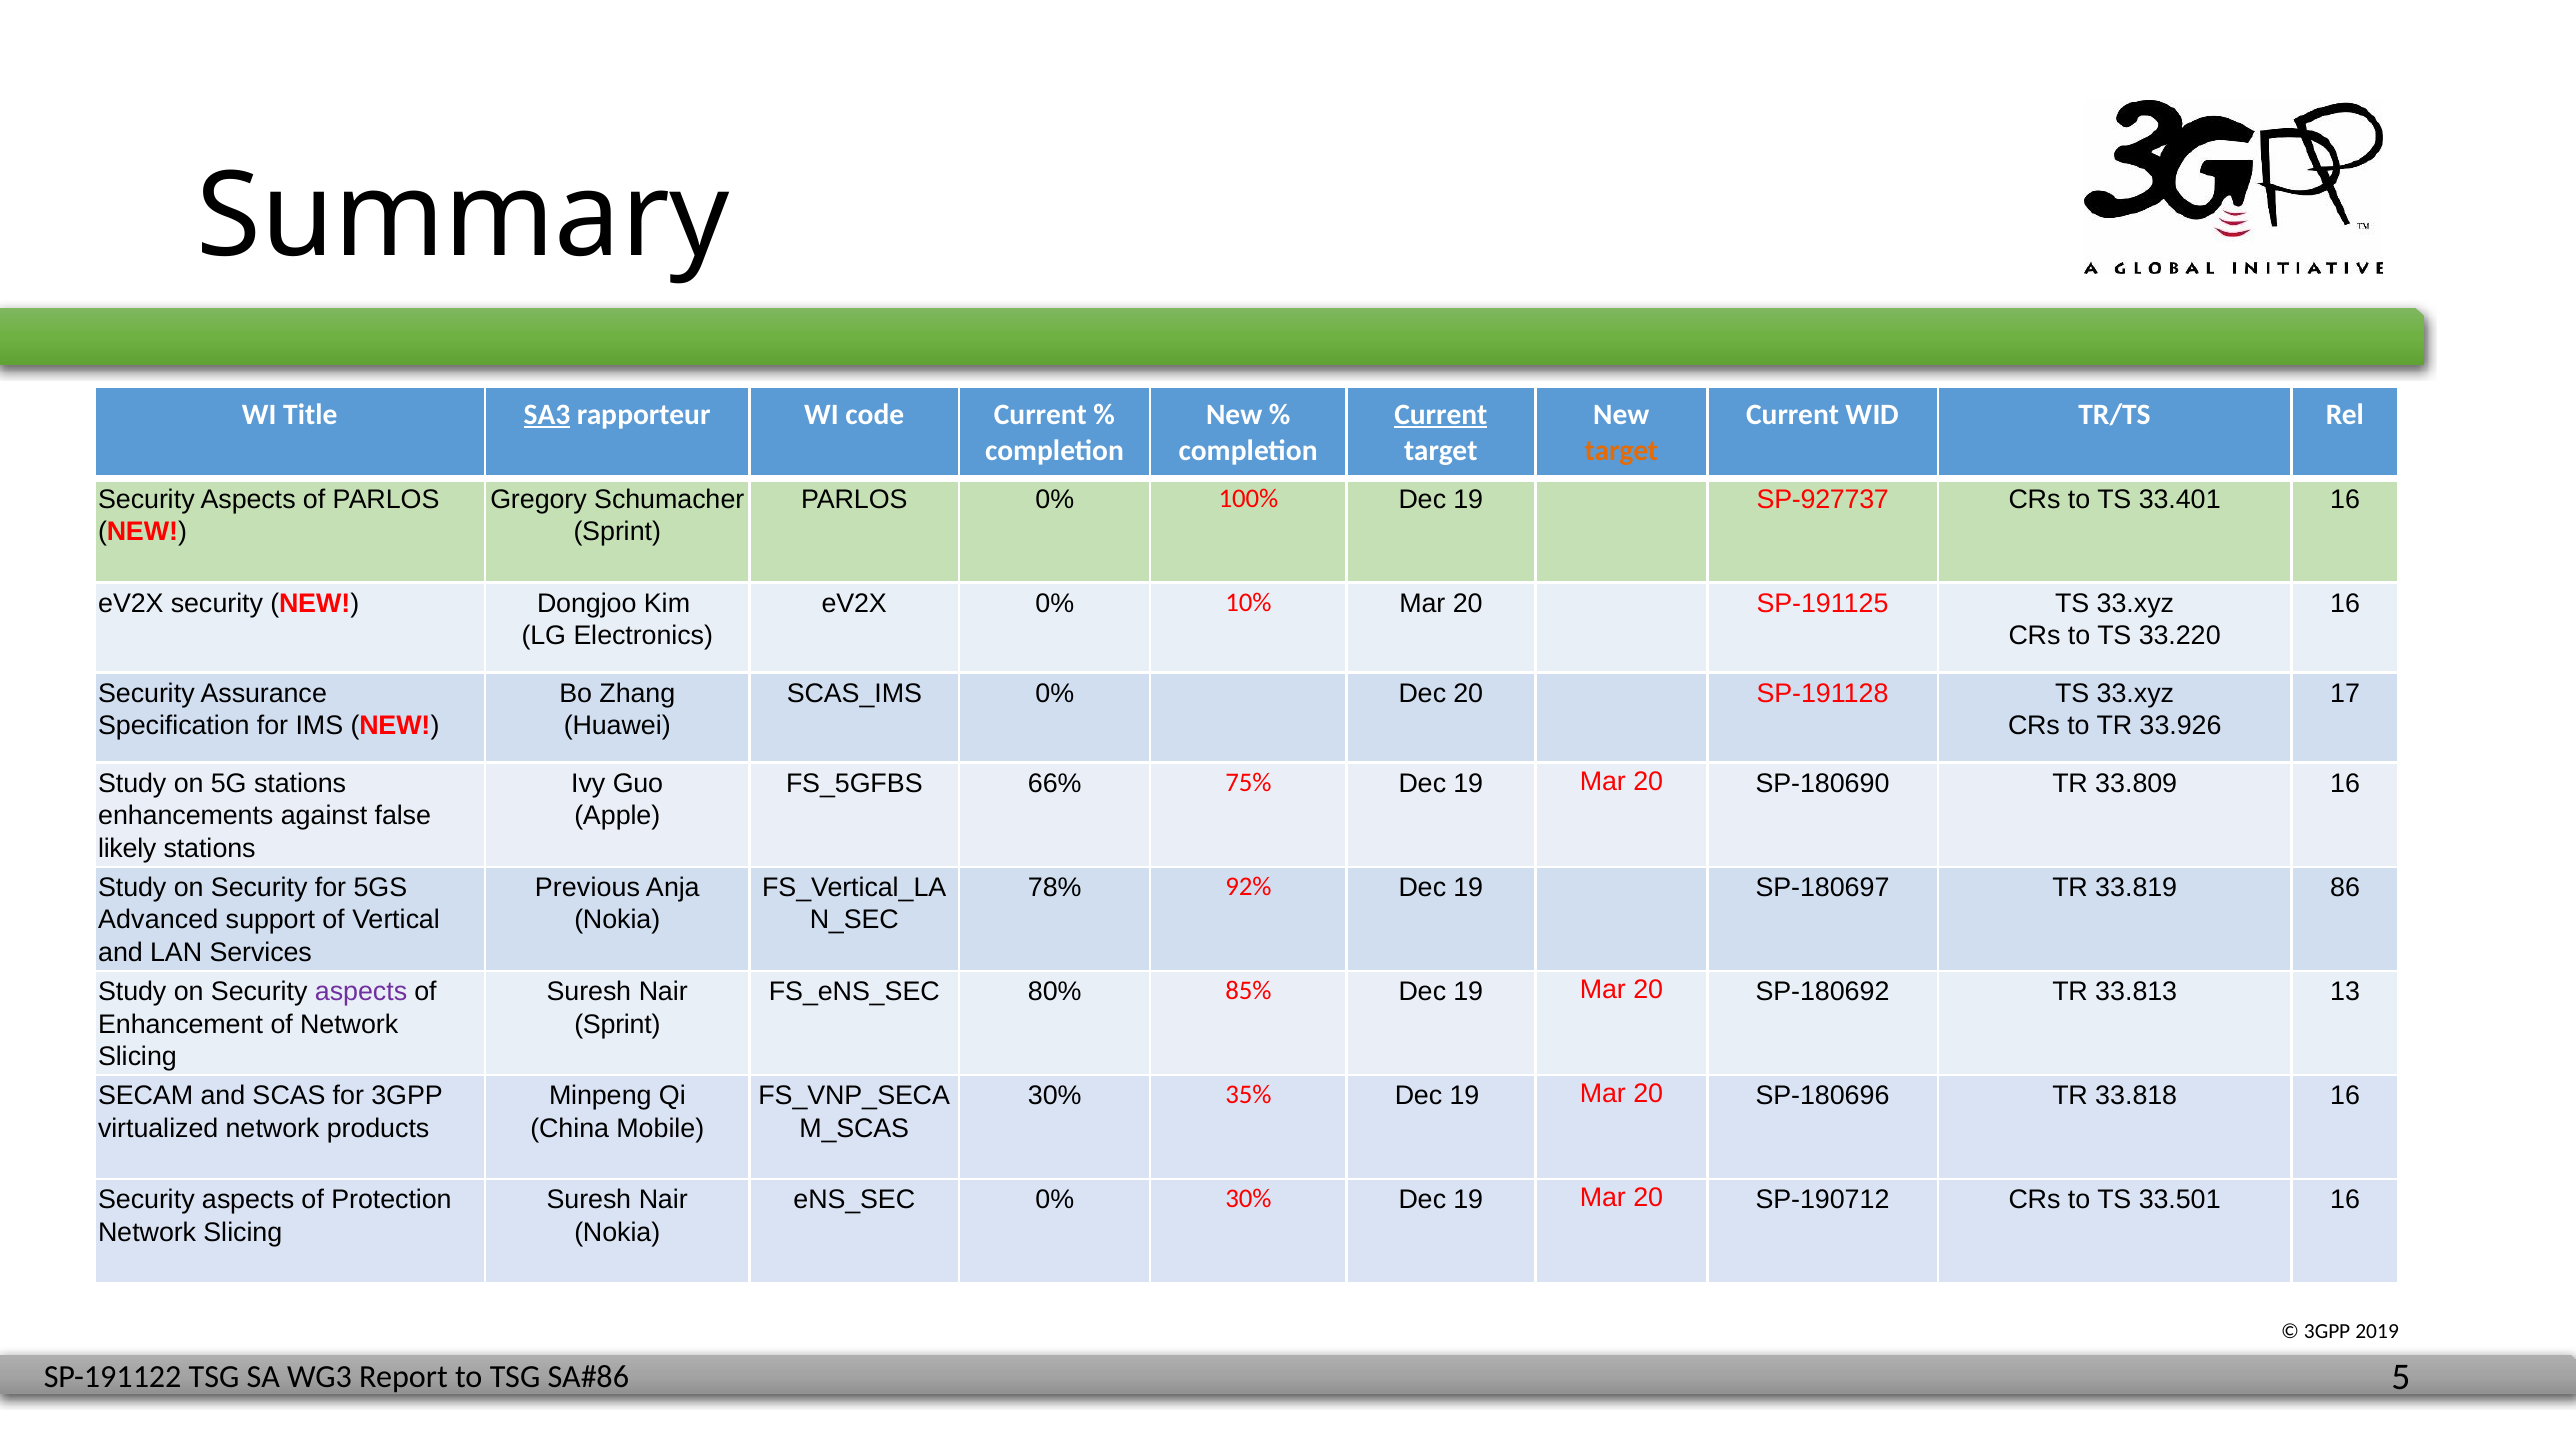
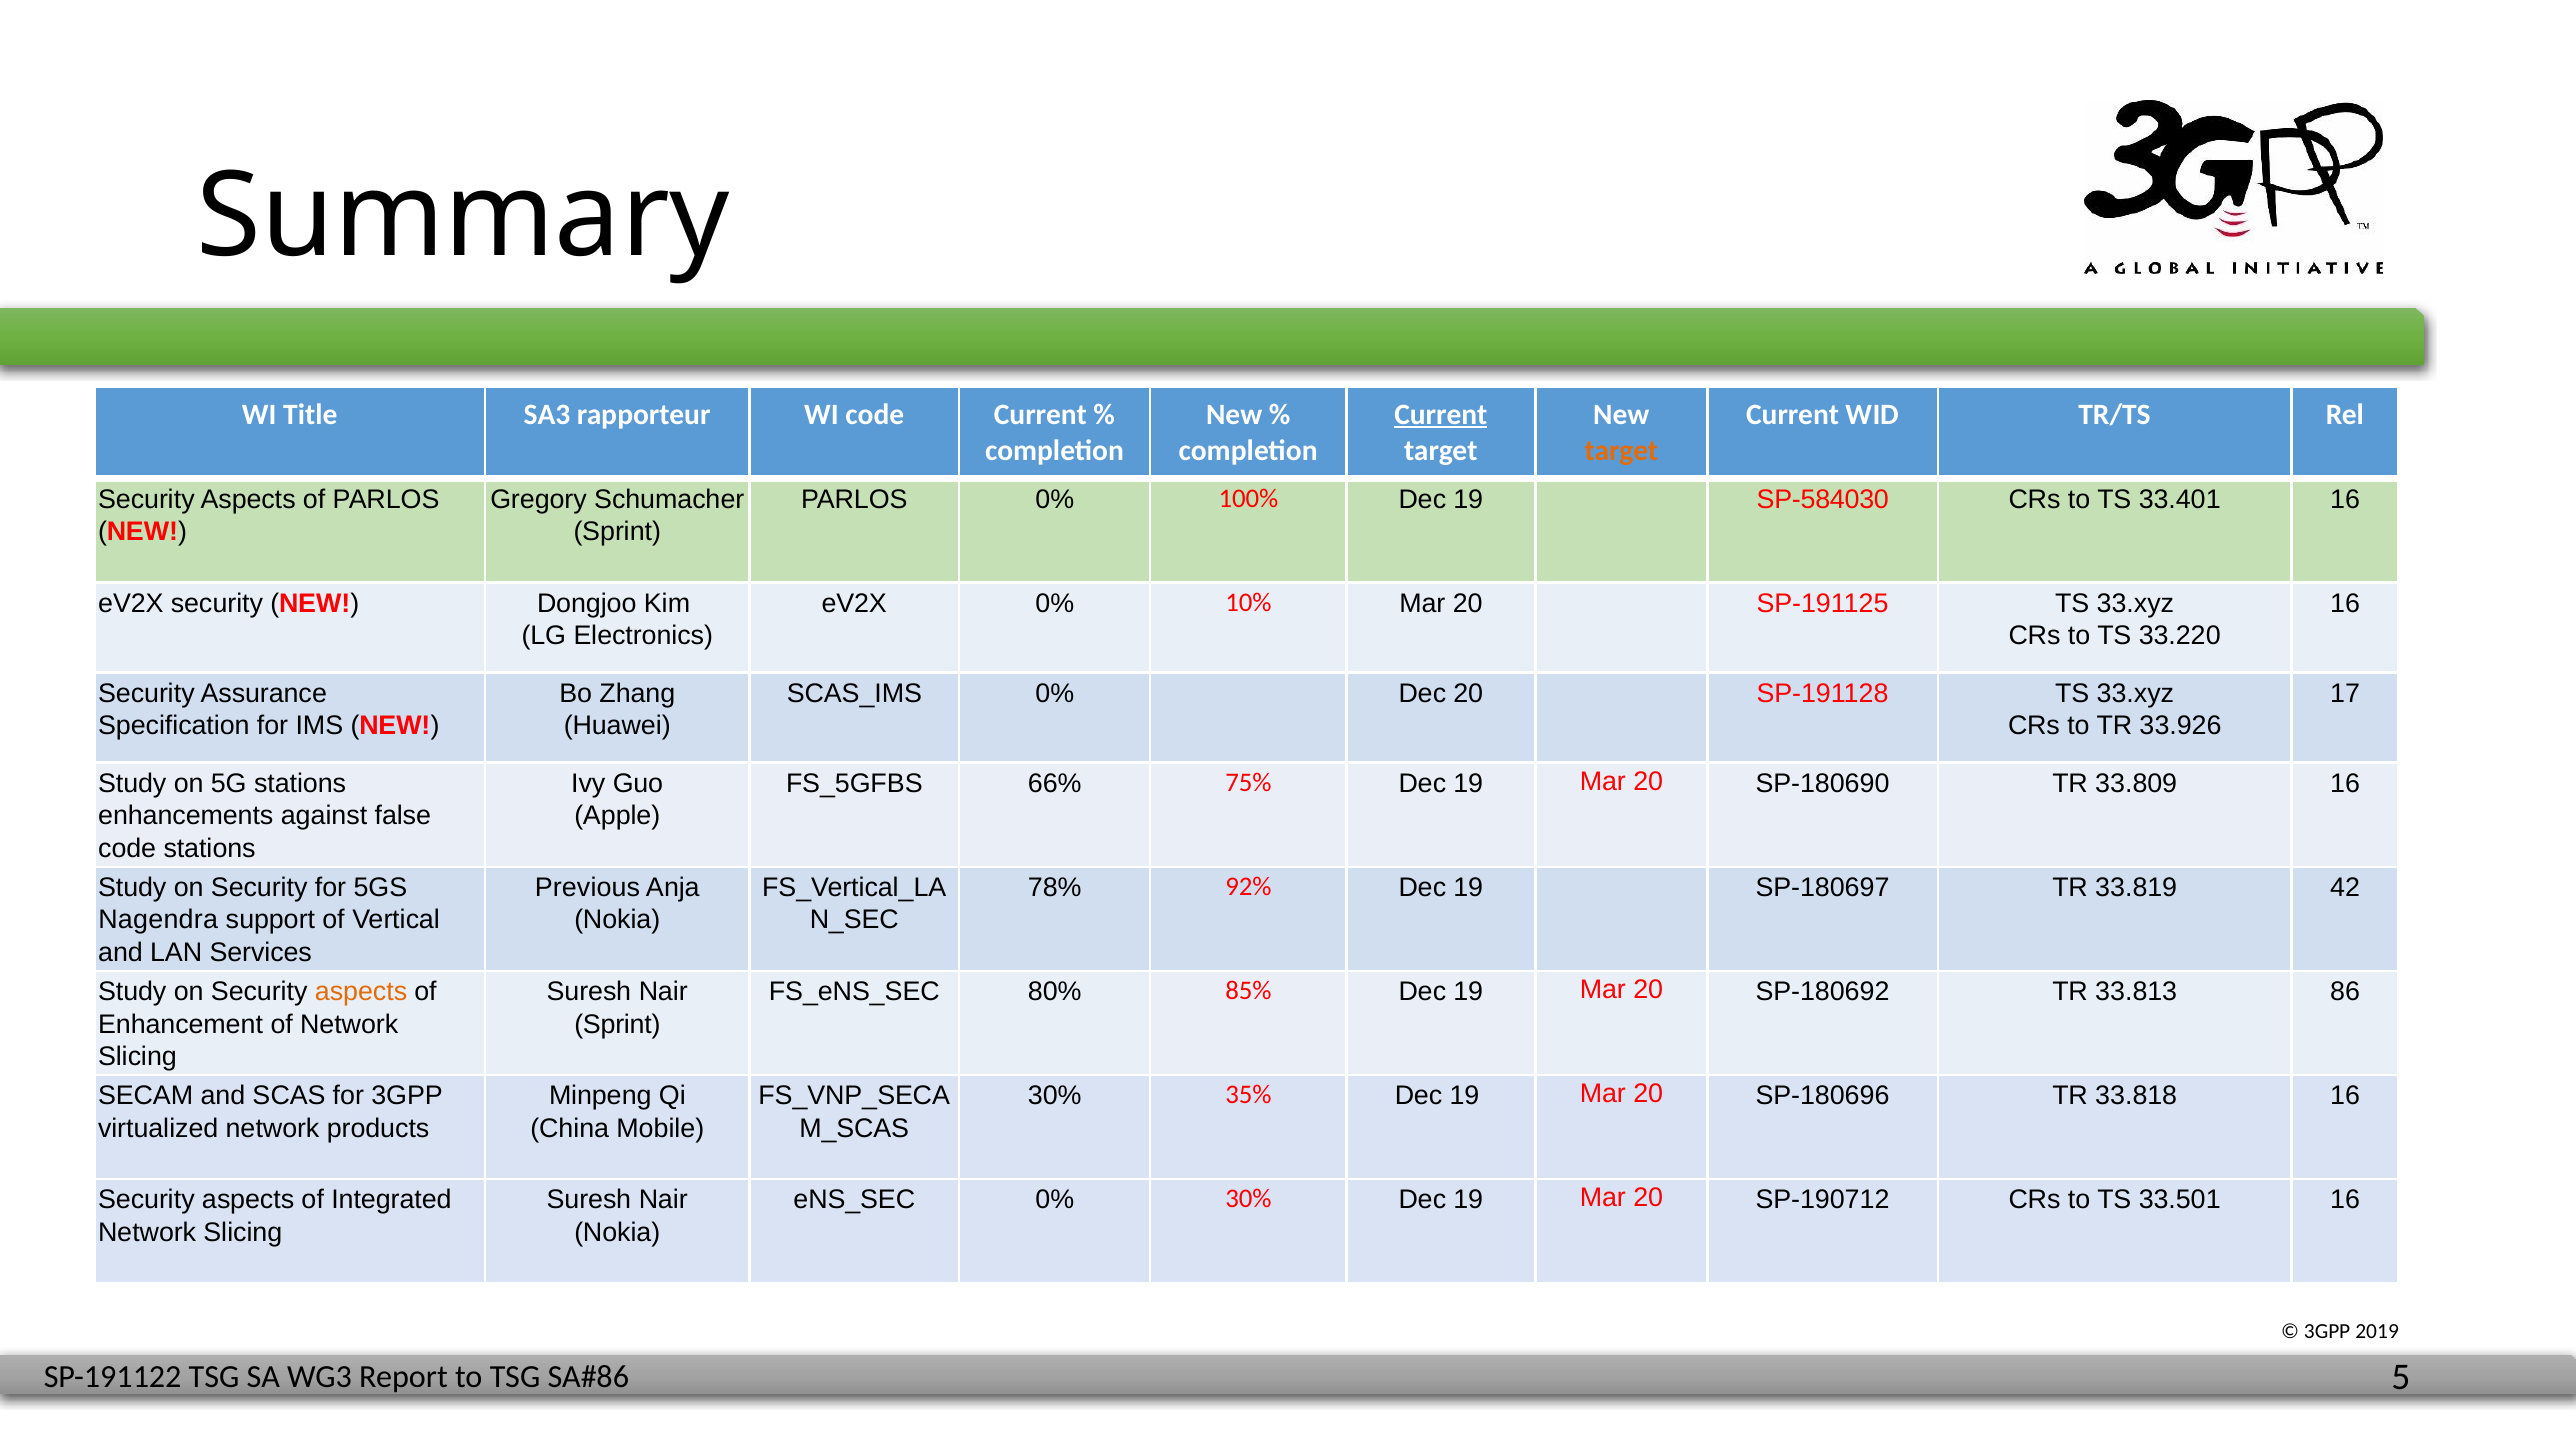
SA3 underline: present -> none
SP-927737: SP-927737 -> SP-584030
likely at (127, 848): likely -> code
86: 86 -> 42
Advanced: Advanced -> Nagendra
aspects at (361, 992) colour: purple -> orange
13: 13 -> 86
Protection: Protection -> Integrated
